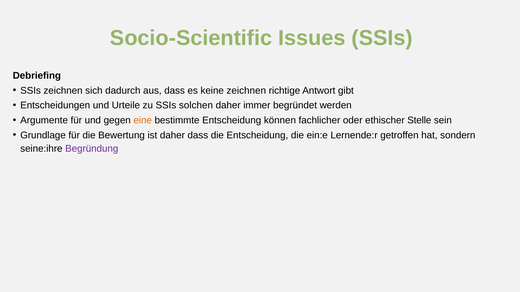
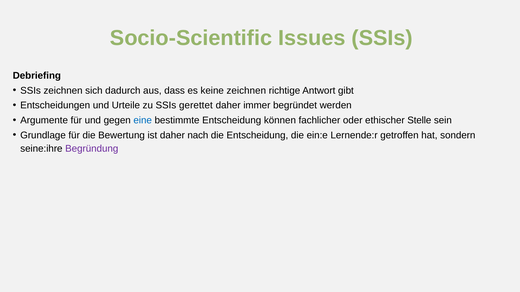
solchen: solchen -> gerettet
eine colour: orange -> blue
daher dass: dass -> nach
